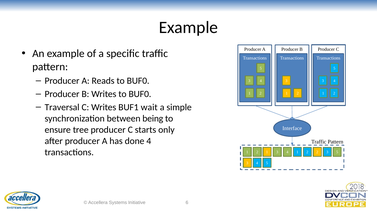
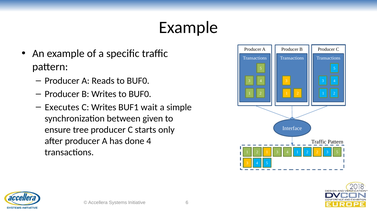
Traversal: Traversal -> Executes
being: being -> given
